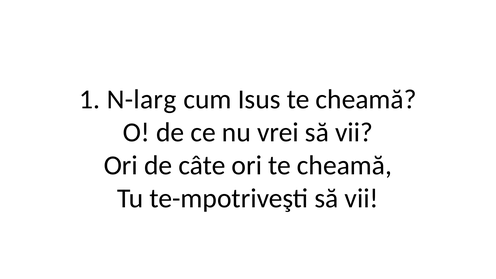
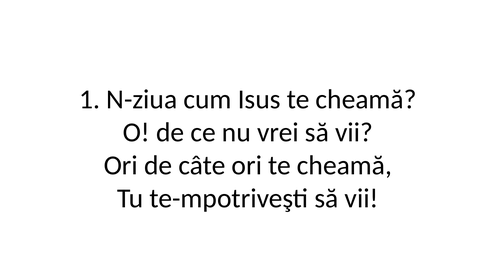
N-larg: N-larg -> N-ziua
